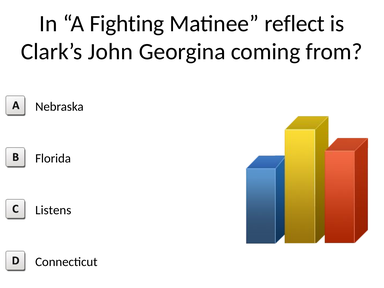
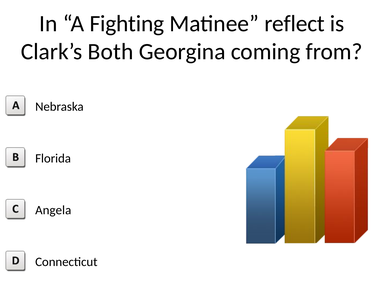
John: John -> Both
Listens: Listens -> Angela
